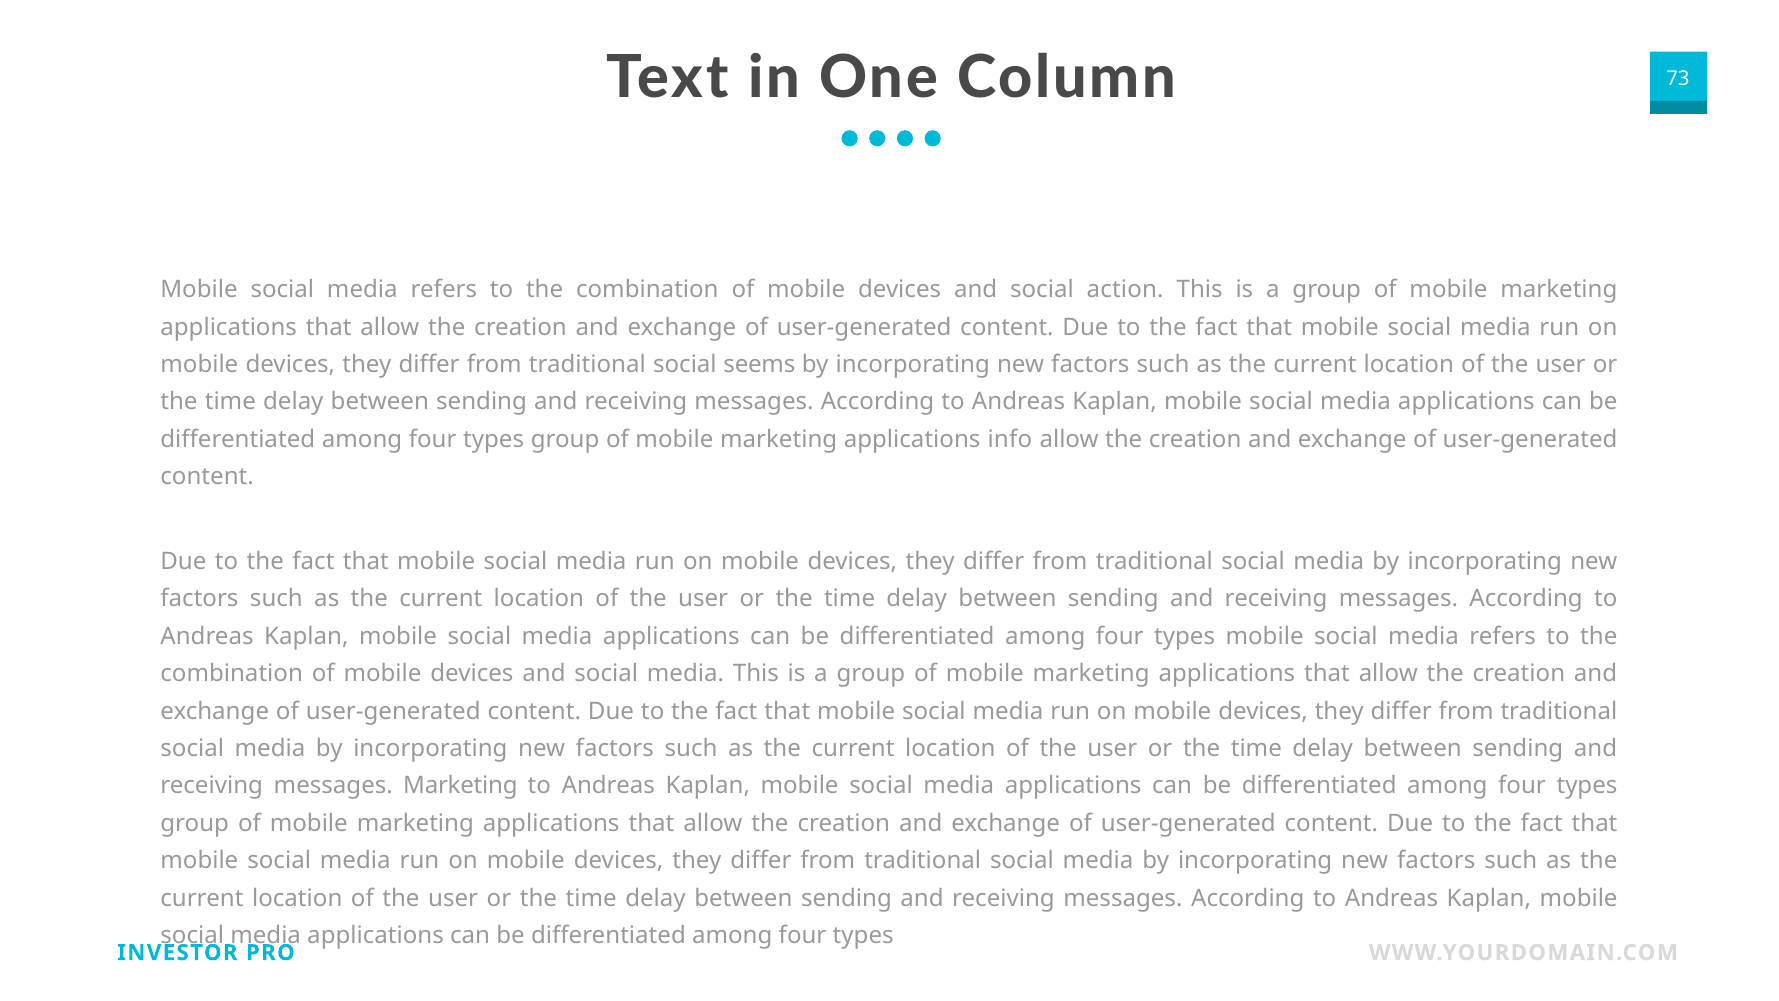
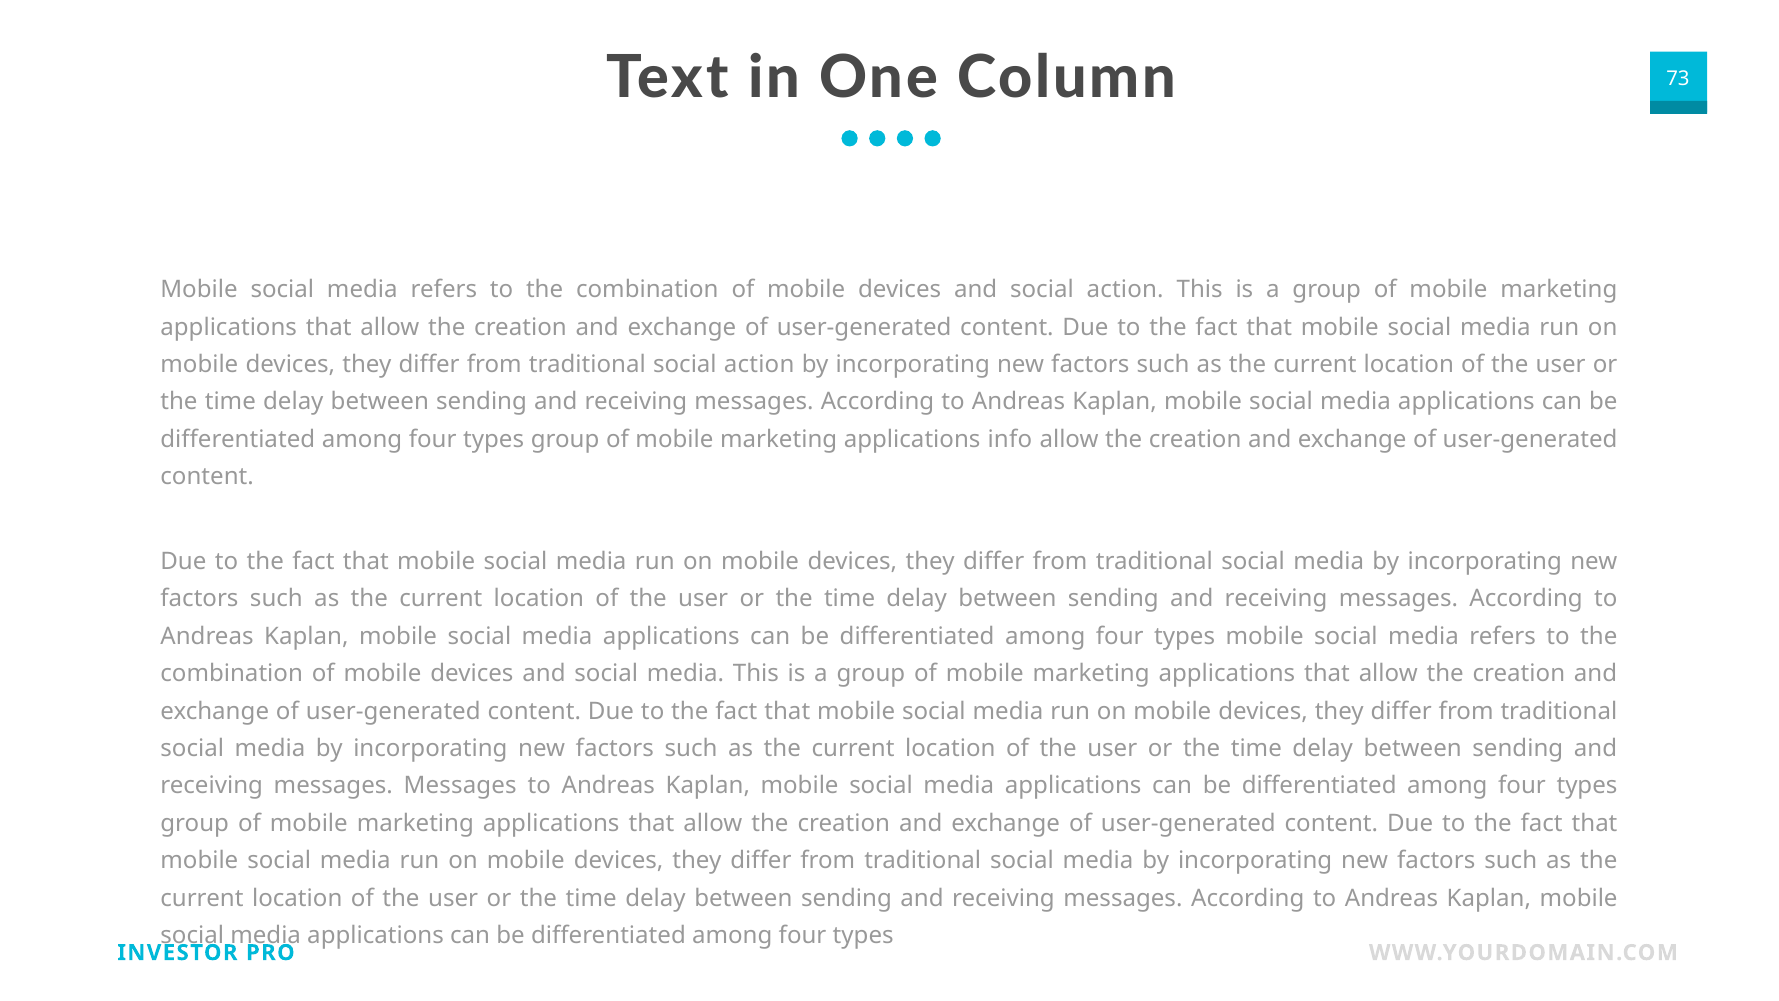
traditional social seems: seems -> action
messages Marketing: Marketing -> Messages
